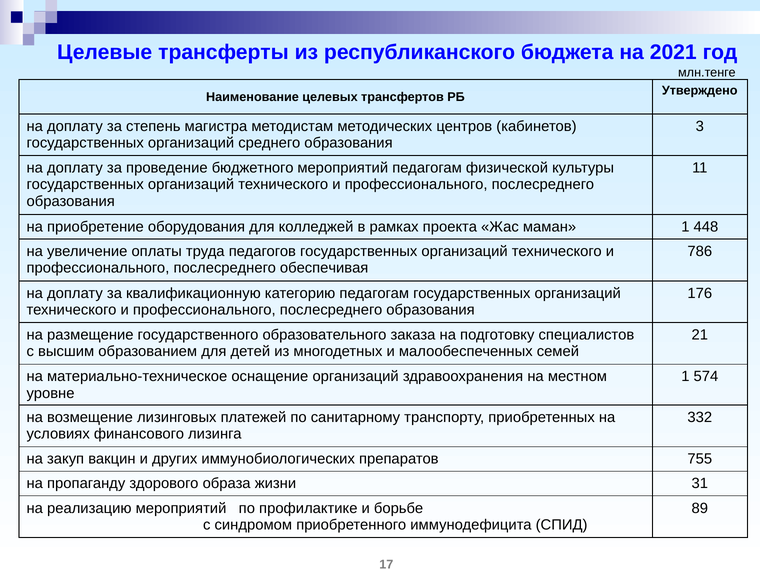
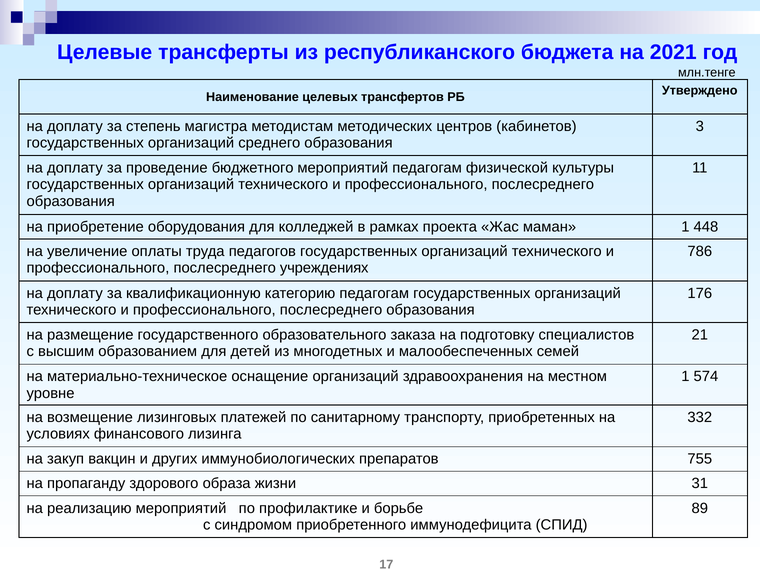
обеспечивая: обеспечивая -> учреждениях
